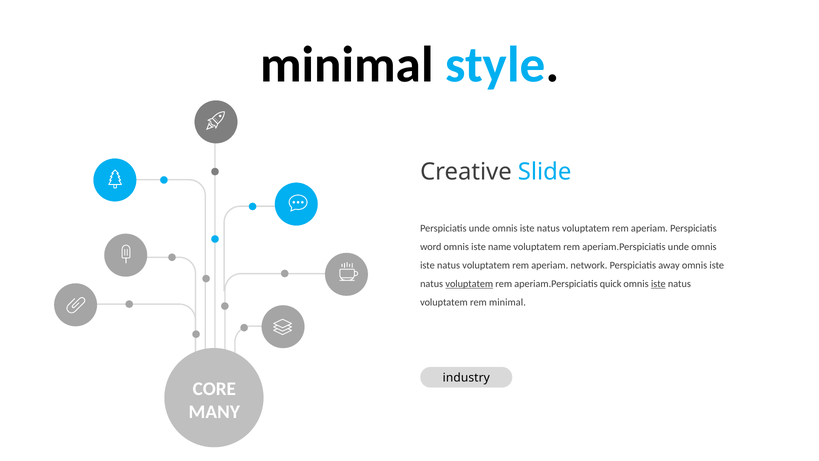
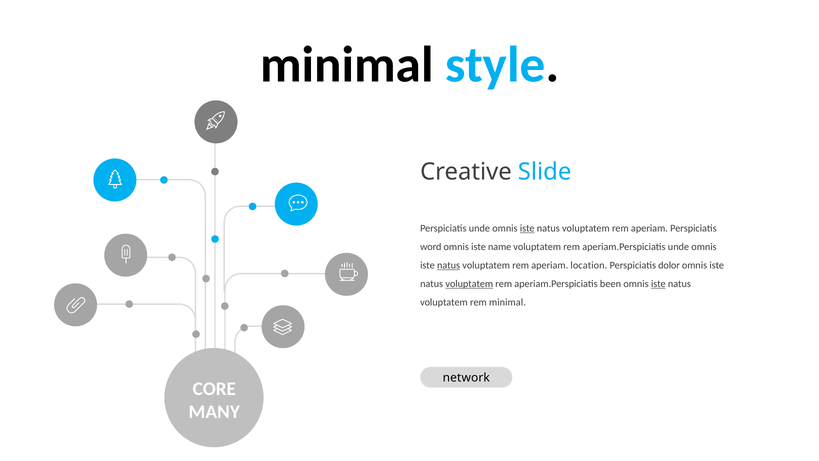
iste at (527, 228) underline: none -> present
natus at (449, 265) underline: none -> present
network: network -> location
away: away -> dolor
quick: quick -> been
industry: industry -> network
